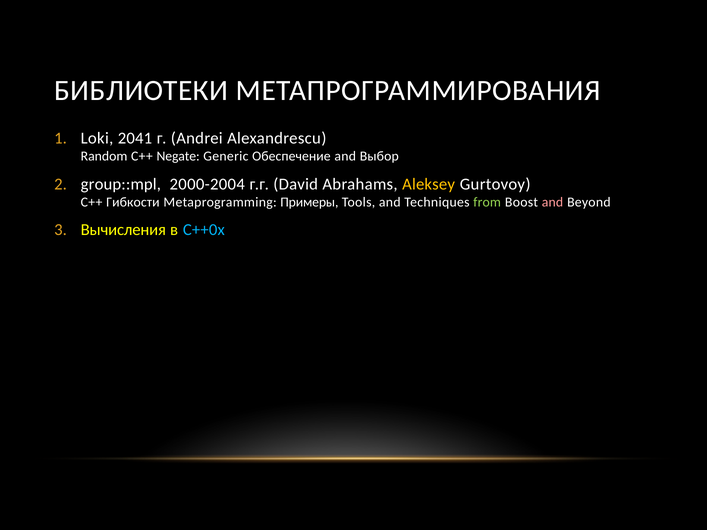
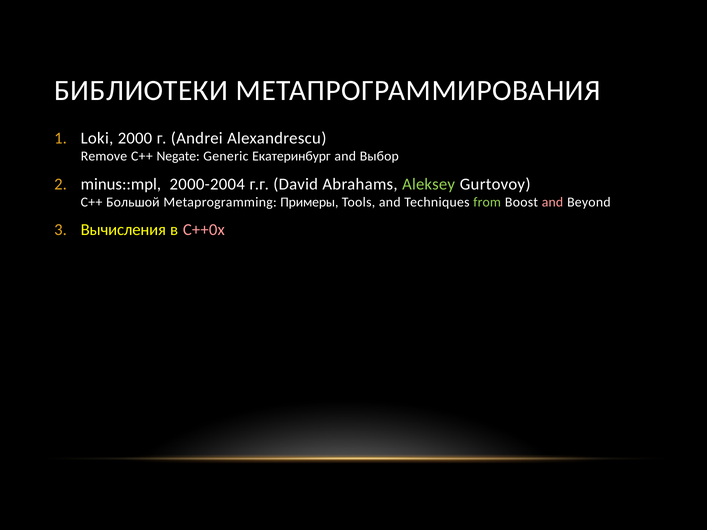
2041: 2041 -> 2000
Random: Random -> Remove
Обеспечение: Обеспечение -> Екатеринбург
group::mpl: group::mpl -> minus::mpl
Aleksey colour: yellow -> light green
Гибкости: Гибкости -> Большой
C++0x colour: light blue -> pink
